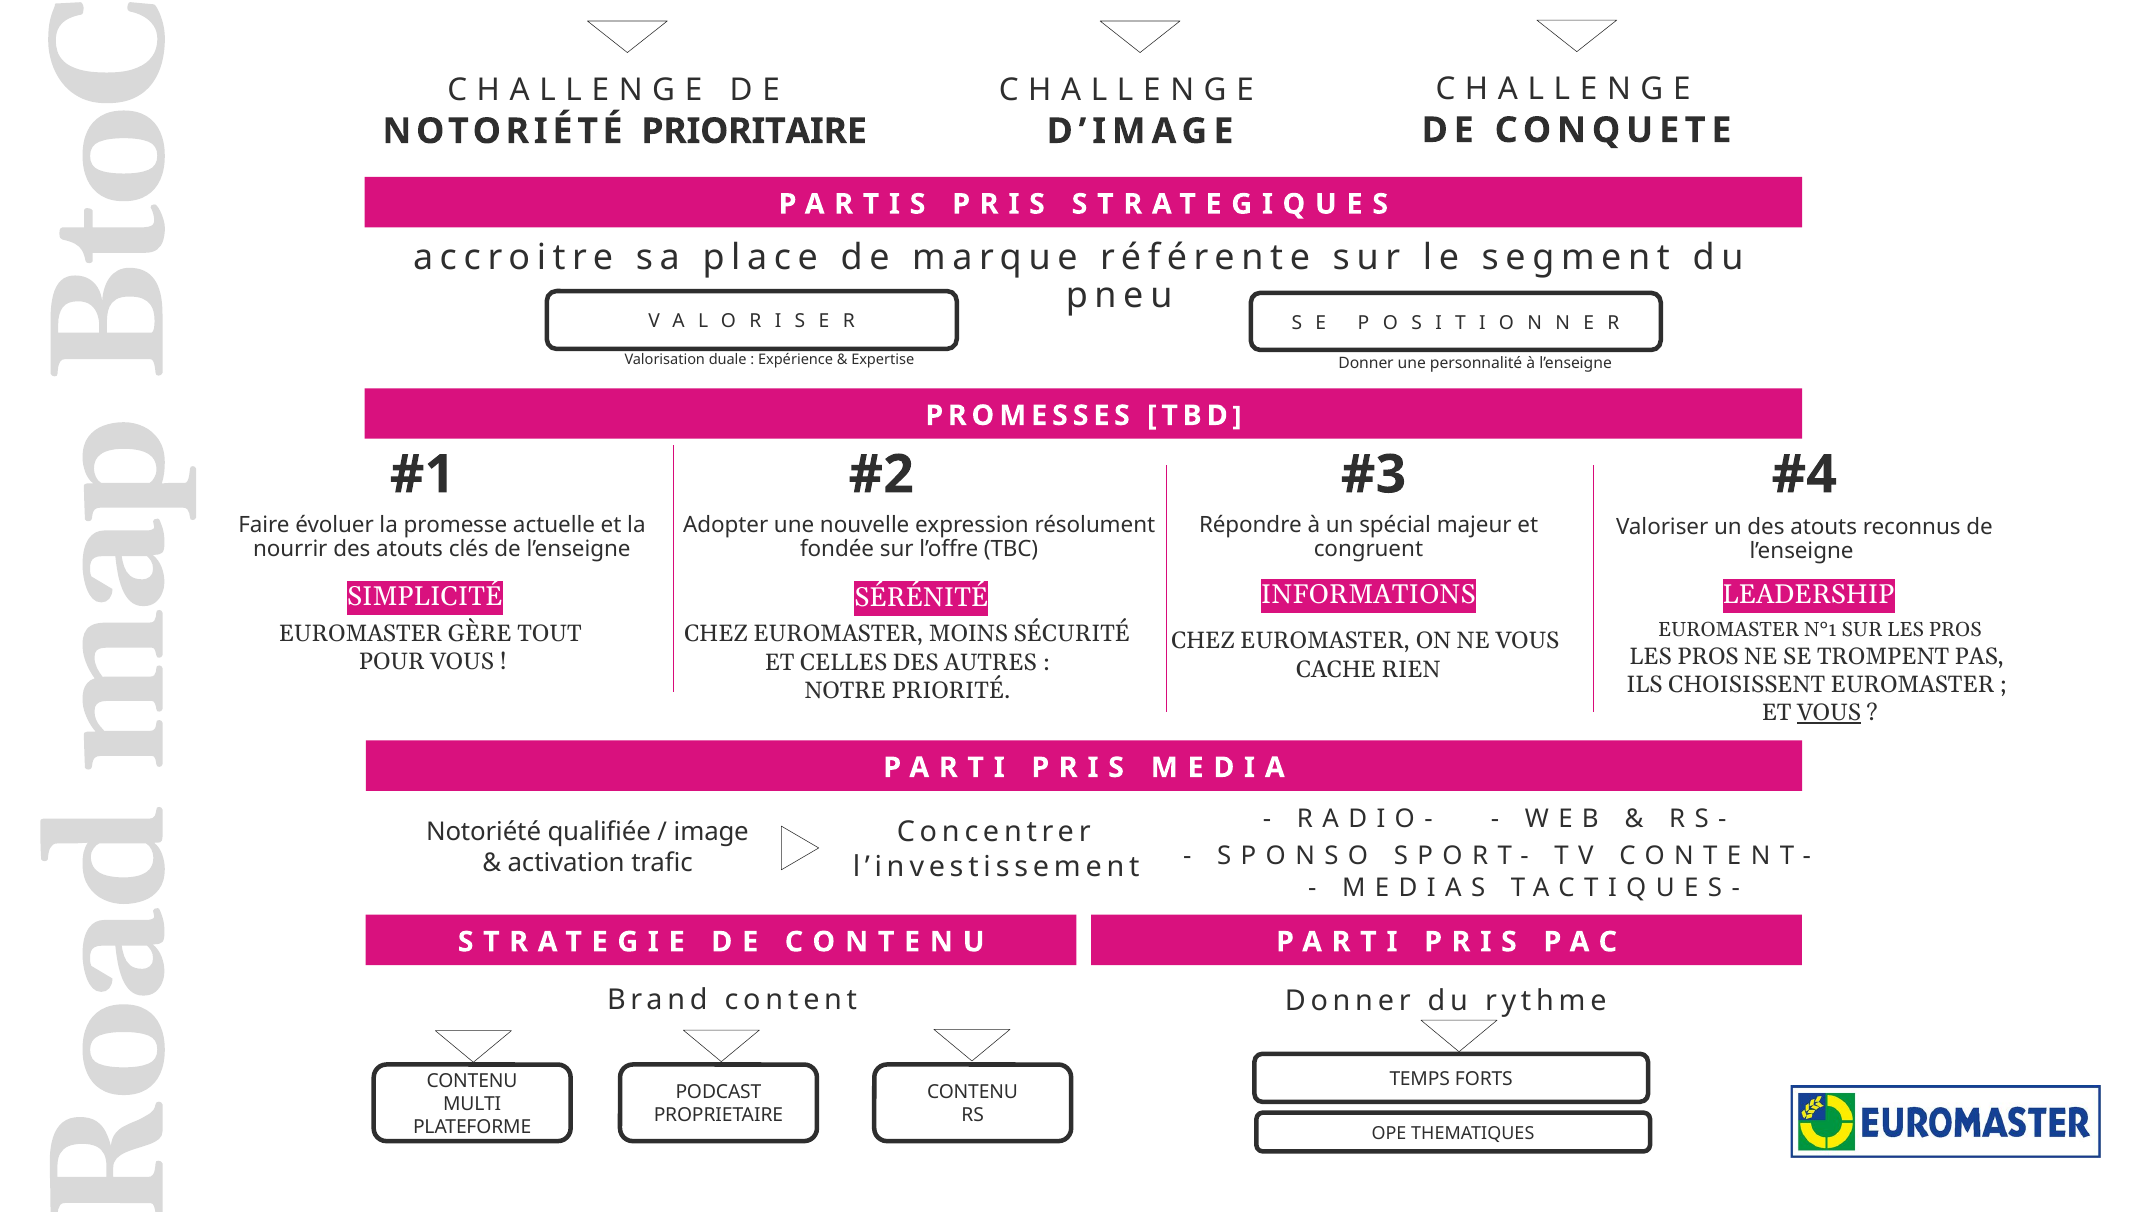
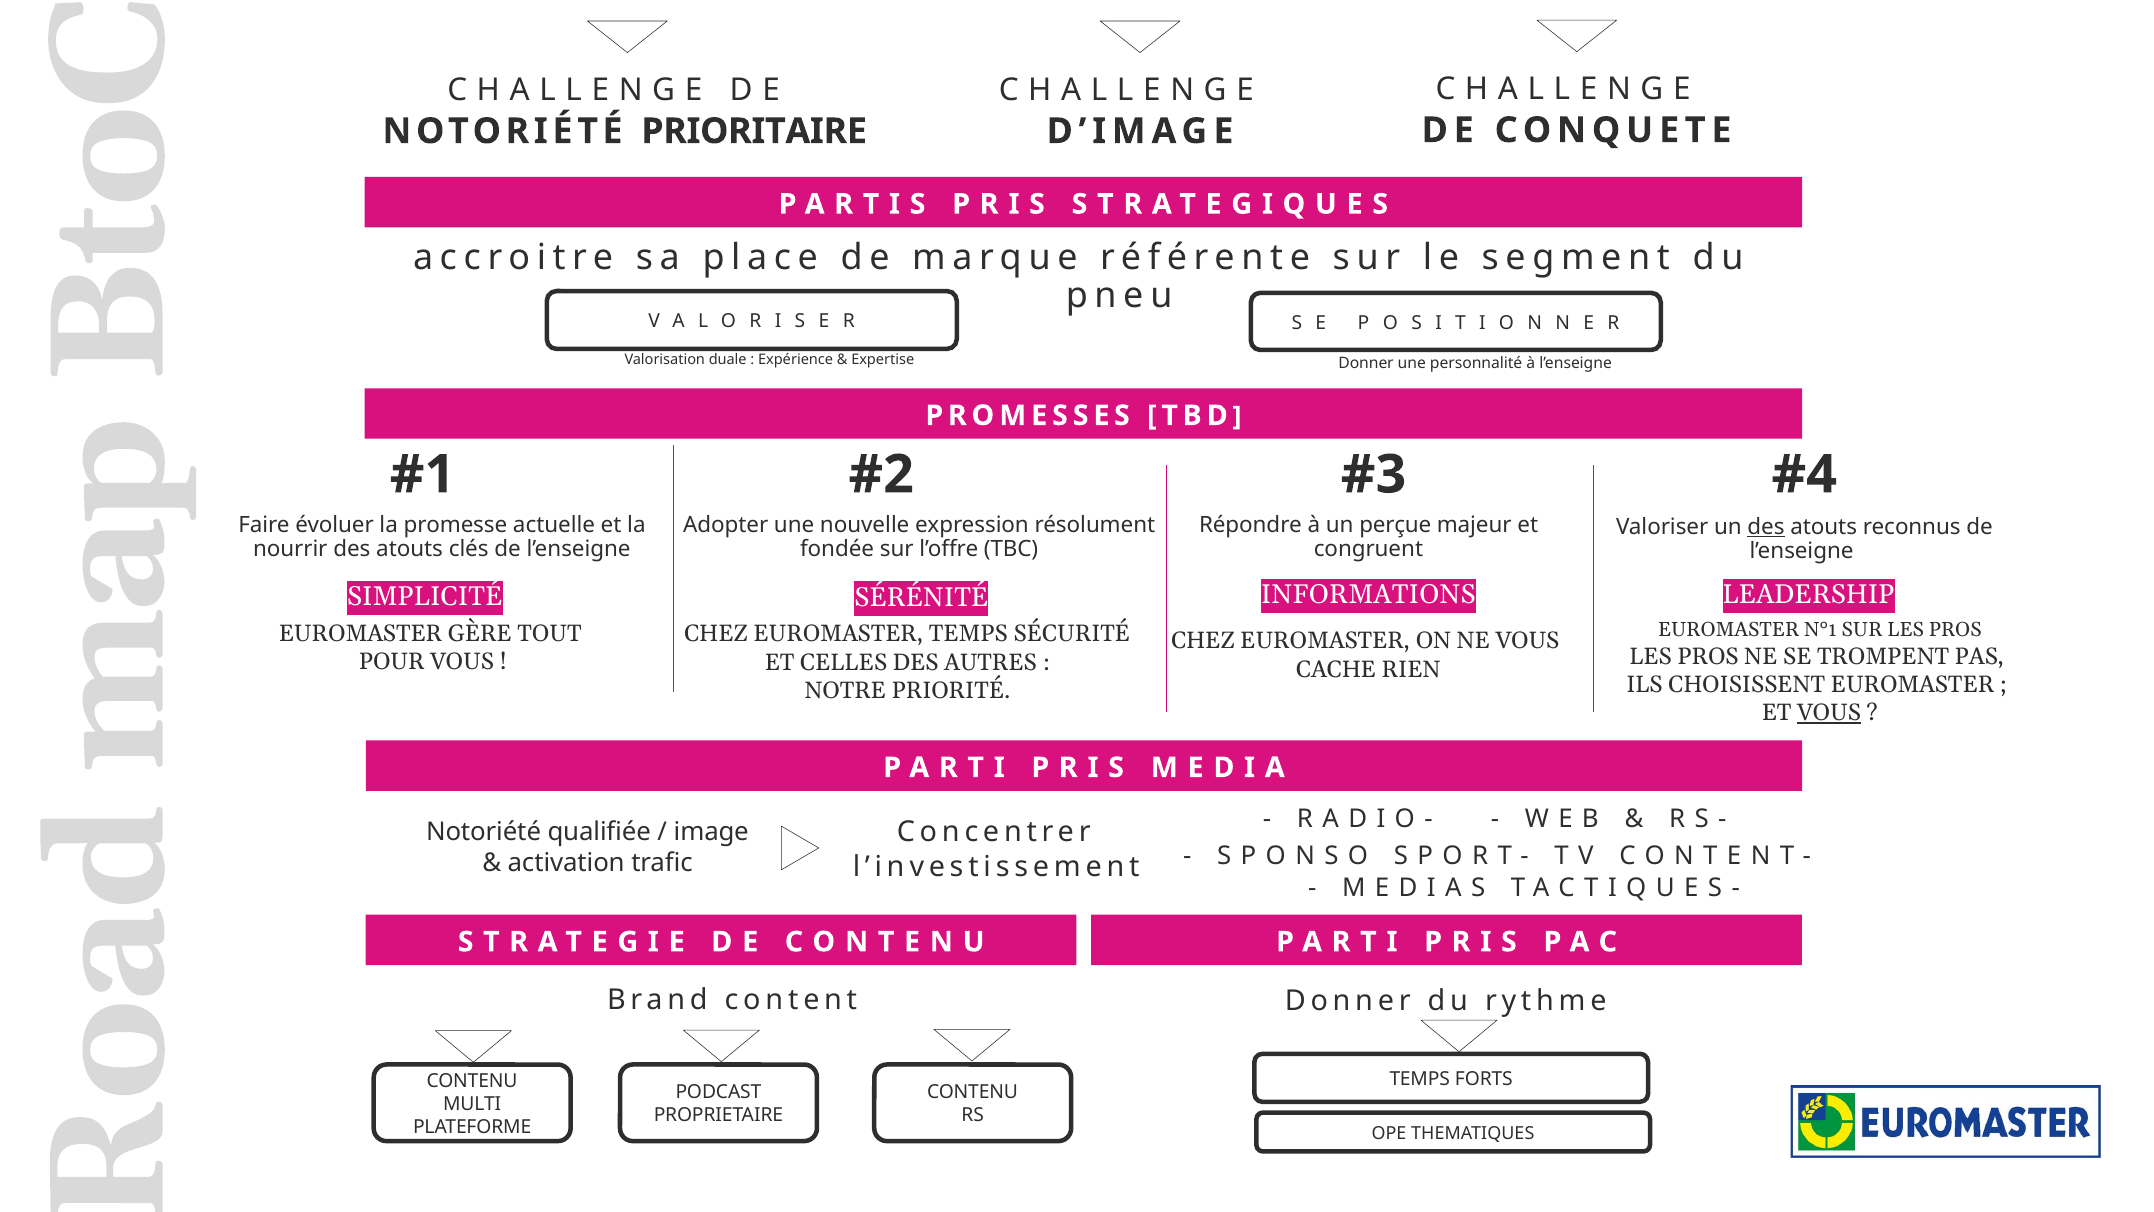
spécial: spécial -> perçue
des at (1766, 527) underline: none -> present
EUROMASTER MOINS: MOINS -> TEMPS
